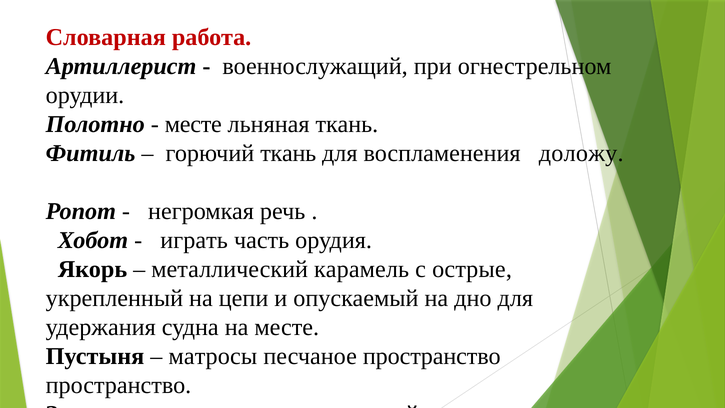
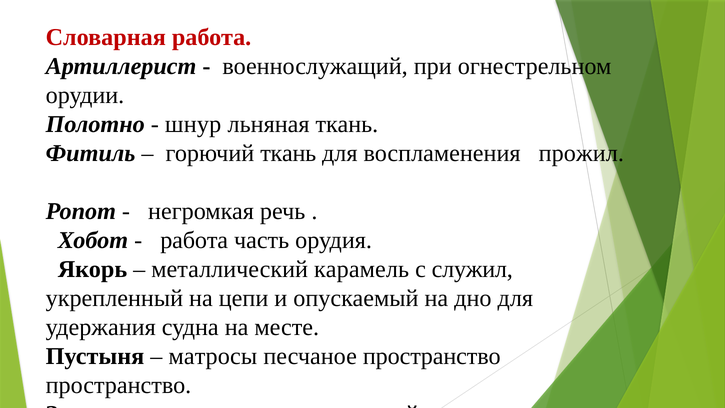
местe at (193, 124): местe -> шнур
доложу: доложу -> прожил
играть at (194, 240): играть -> работа
острые: острые -> служил
